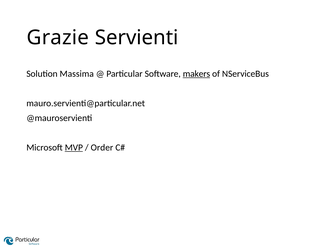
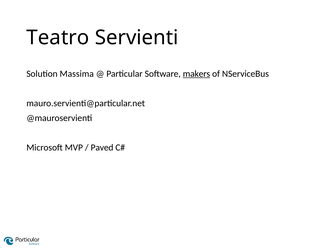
Grazie: Grazie -> Teatro
MVP underline: present -> none
Order: Order -> Paved
